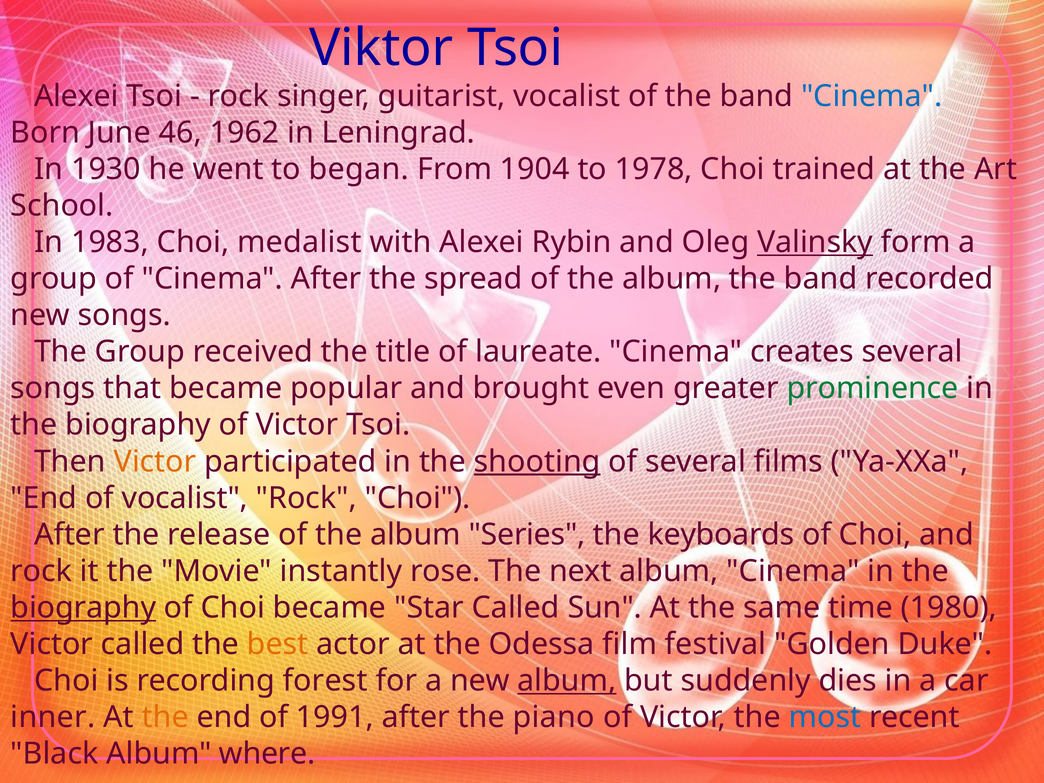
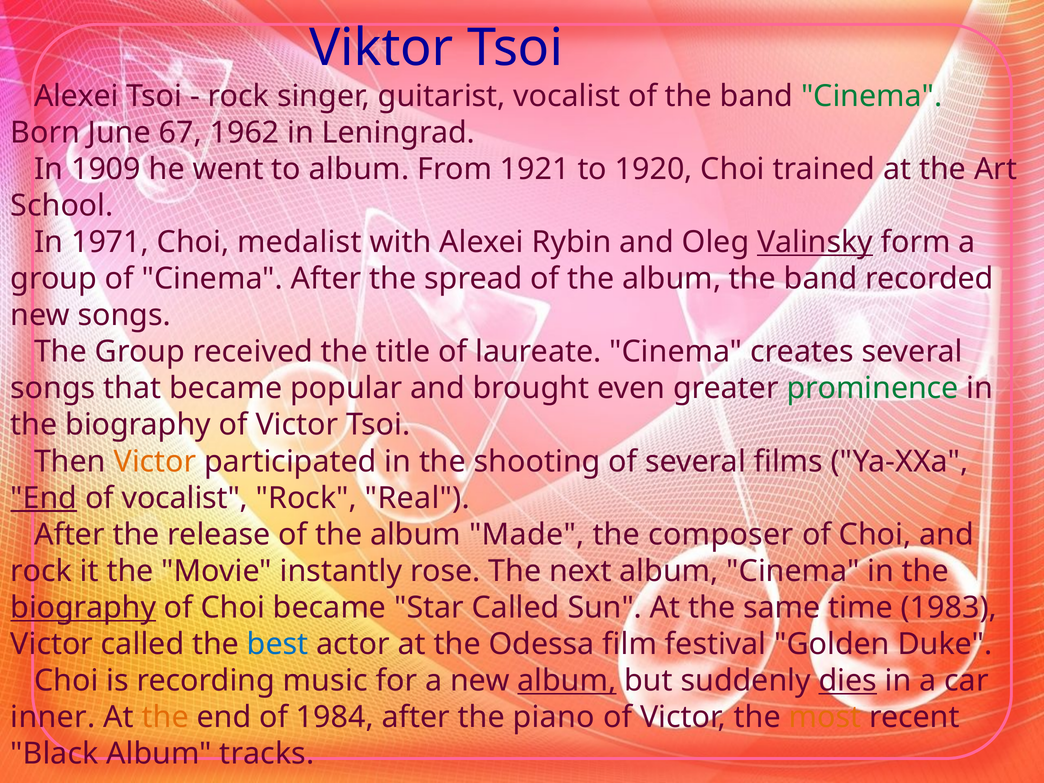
Cinema at (872, 96) colour: blue -> green
46: 46 -> 67
1930: 1930 -> 1909
to began: began -> album
1904: 1904 -> 1921
1978: 1978 -> 1920
1983: 1983 -> 1971
shooting underline: present -> none
End at (44, 498) underline: none -> present
Rock Choi: Choi -> Real
Series: Series -> Made
keyboards: keyboards -> composer
1980: 1980 -> 1983
best colour: orange -> blue
forest: forest -> music
dies underline: none -> present
1991: 1991 -> 1984
most colour: blue -> orange
where: where -> tracks
